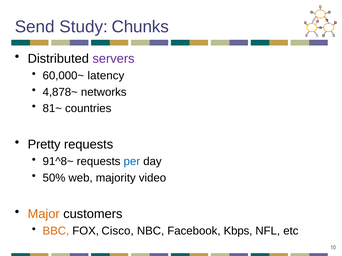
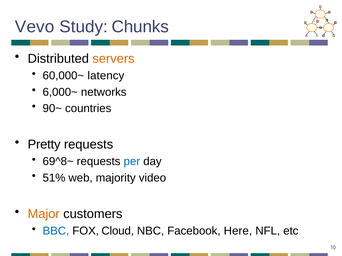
Send: Send -> Vevo
servers colour: purple -> orange
4,878~: 4,878~ -> 6,000~
81~: 81~ -> 90~
91^8~: 91^8~ -> 69^8~
50%: 50% -> 51%
BBC colour: orange -> blue
Cisco: Cisco -> Cloud
Kbps: Kbps -> Here
